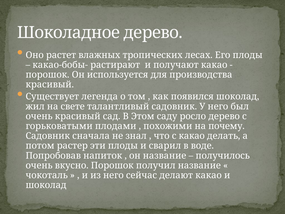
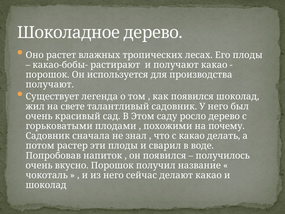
красивый at (50, 84): красивый -> получают
он название: название -> появился
